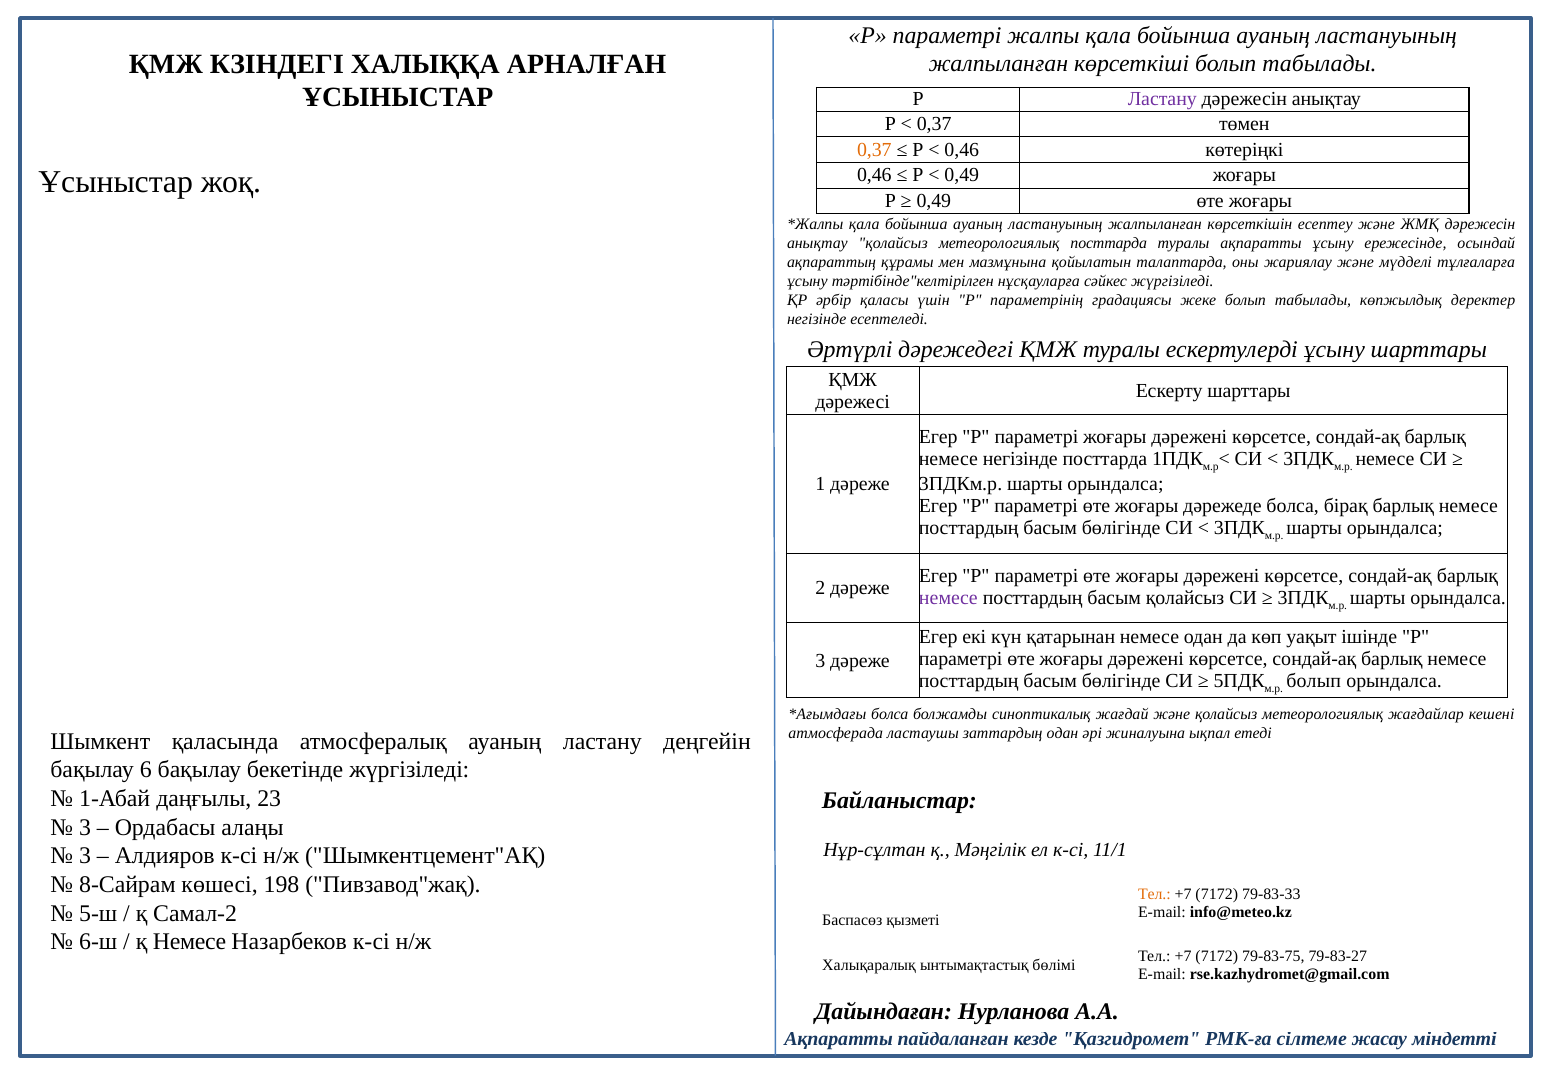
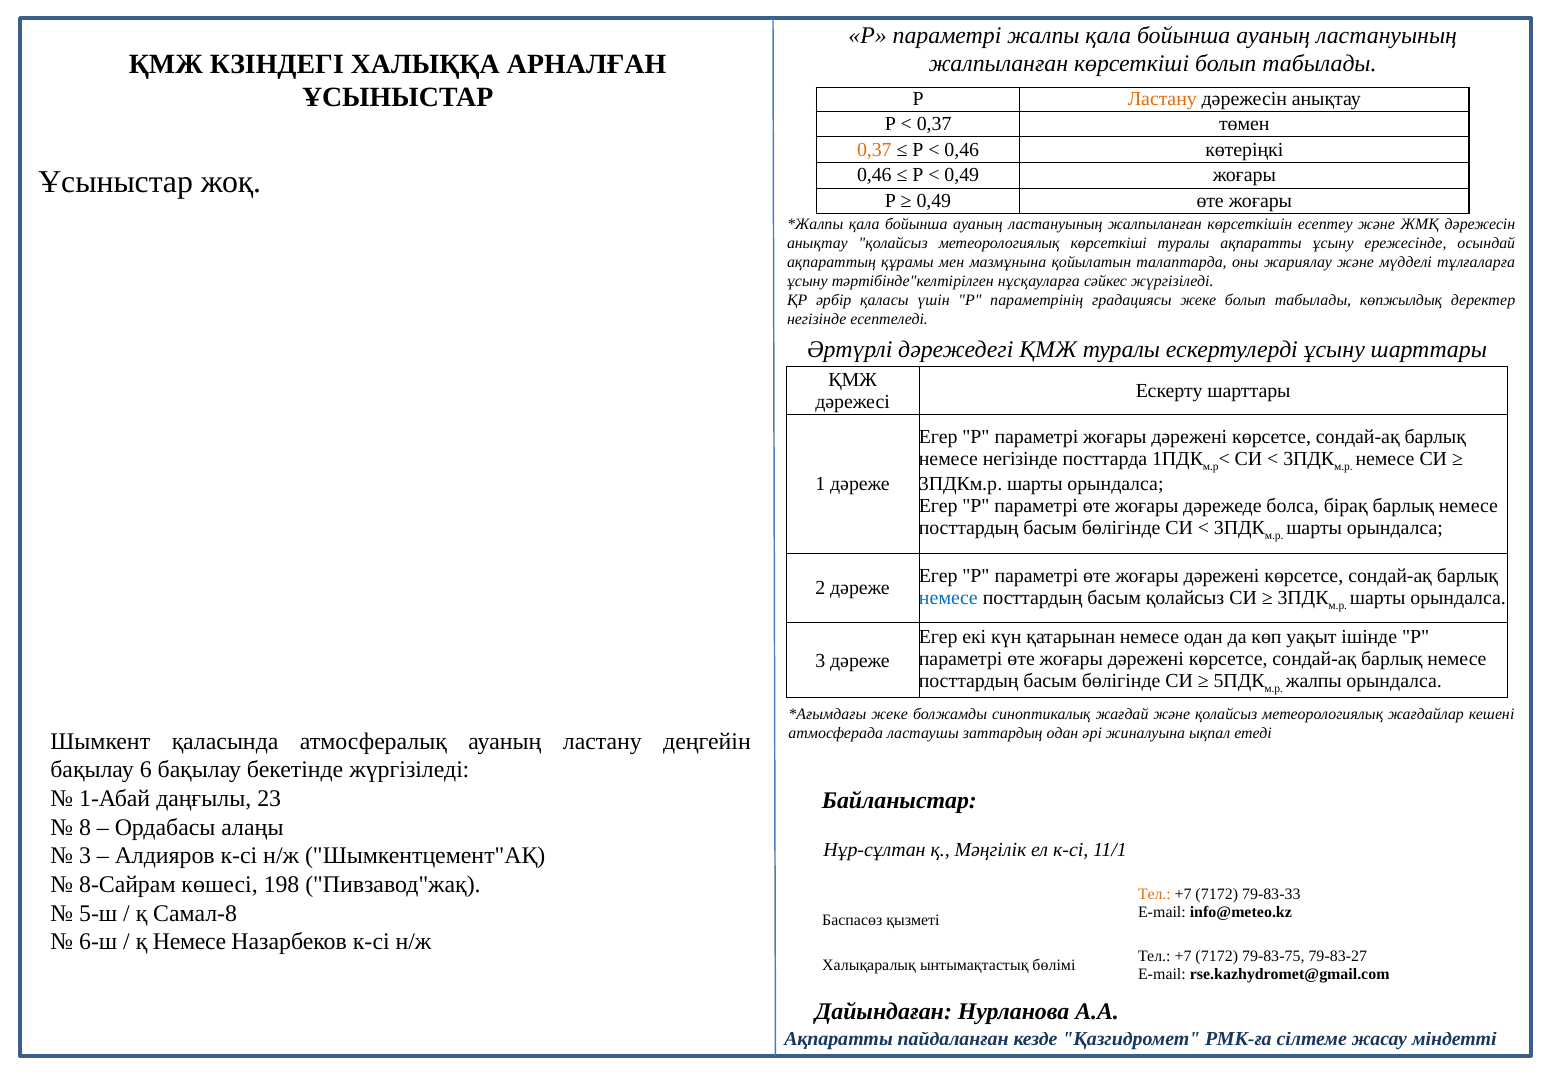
Ластану at (1162, 99) colour: purple -> orange
метеорологиялық посттарда: посттарда -> көрсеткіші
немесе at (948, 597) colour: purple -> blue
болып at (1314, 681): болып -> жалпы
болса at (890, 714): болса -> жеке
3 at (85, 827): 3 -> 8
Самал-2: Самал-2 -> Самал-8
